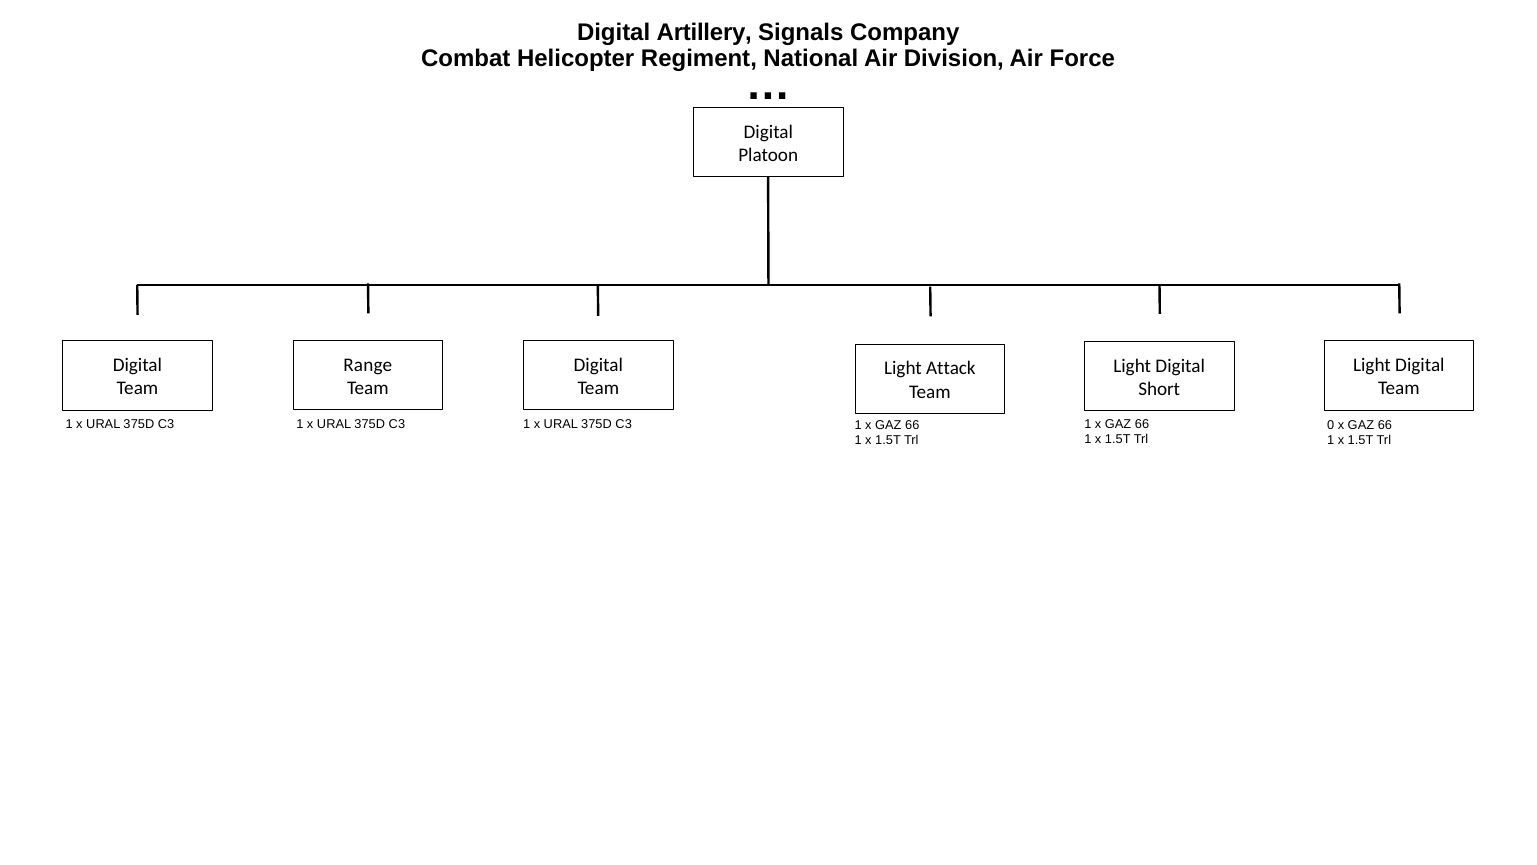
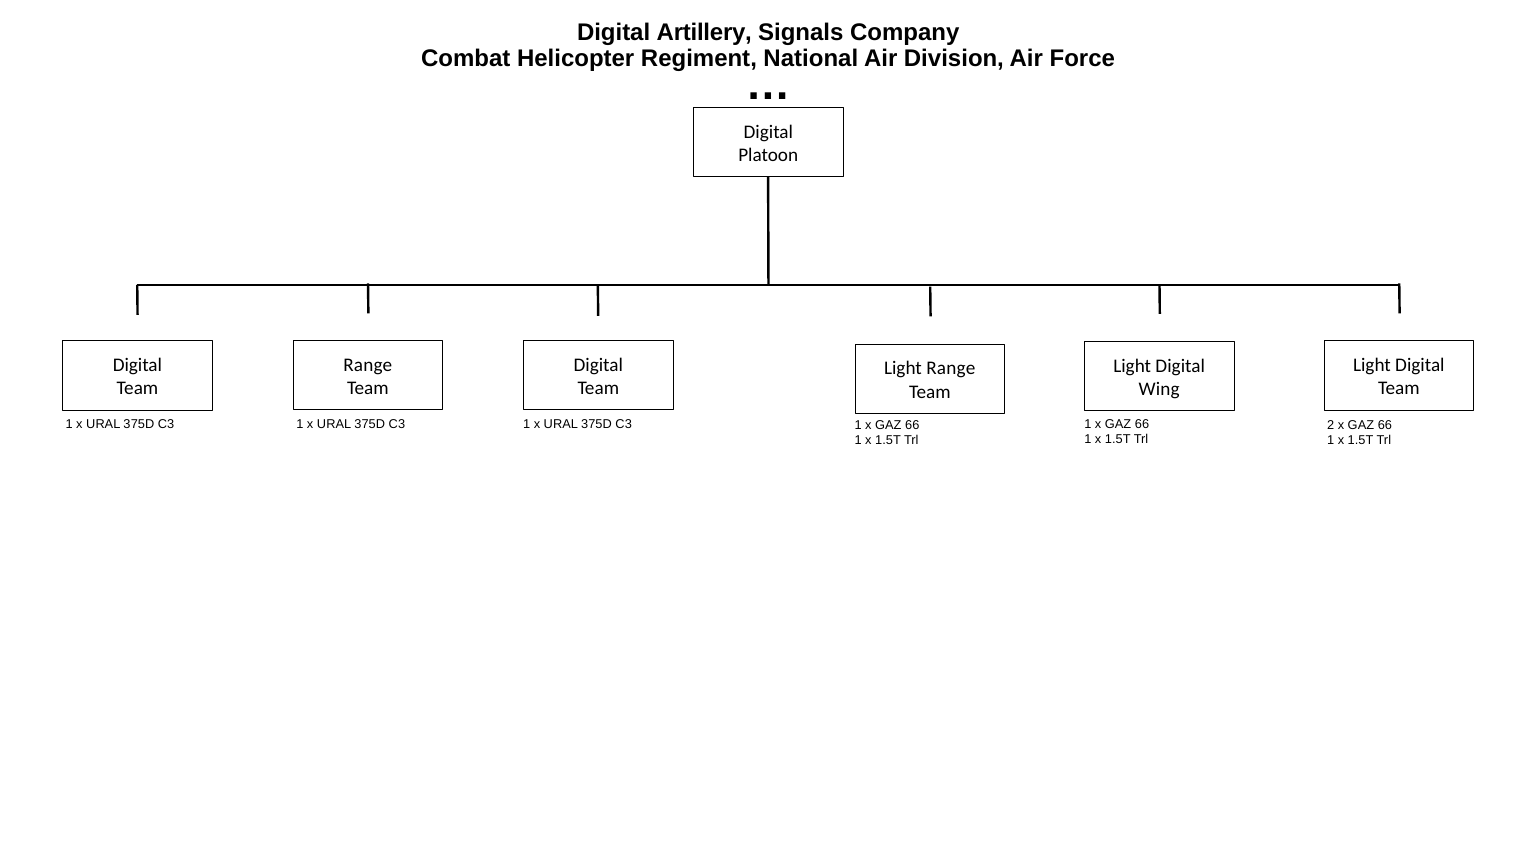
Light Attack: Attack -> Range
Short: Short -> Wing
0: 0 -> 2
